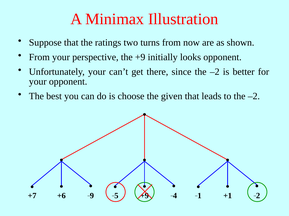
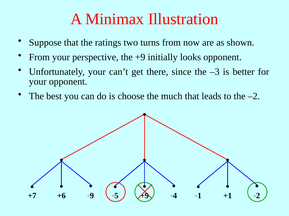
since the –2: –2 -> –3
given: given -> much
